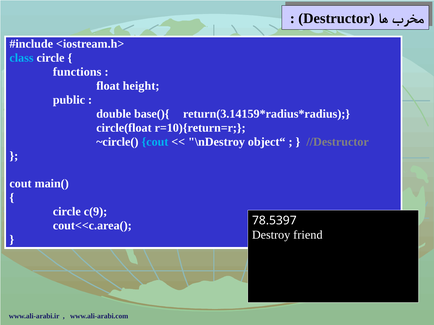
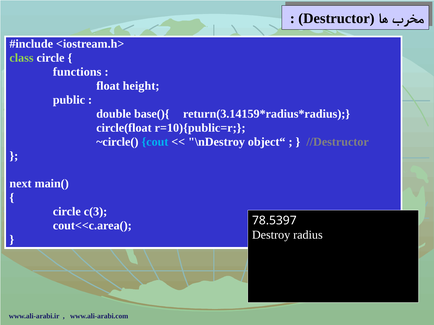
class colour: light blue -> light green
r=10){return=r: r=10){return=r -> r=10){public=r
cout at (21, 184): cout -> next
c(9: c(9 -> c(3
friend: friend -> radius
